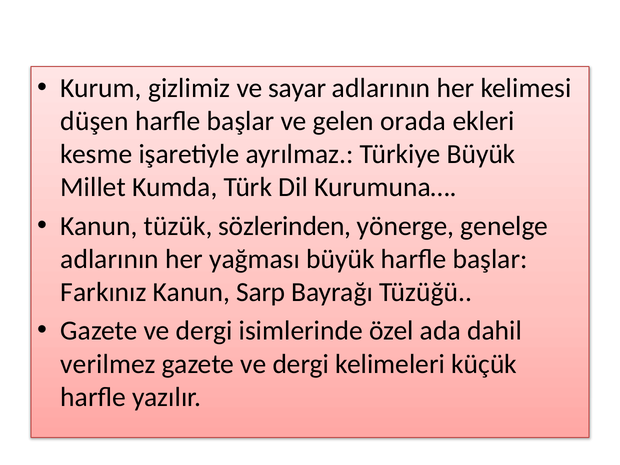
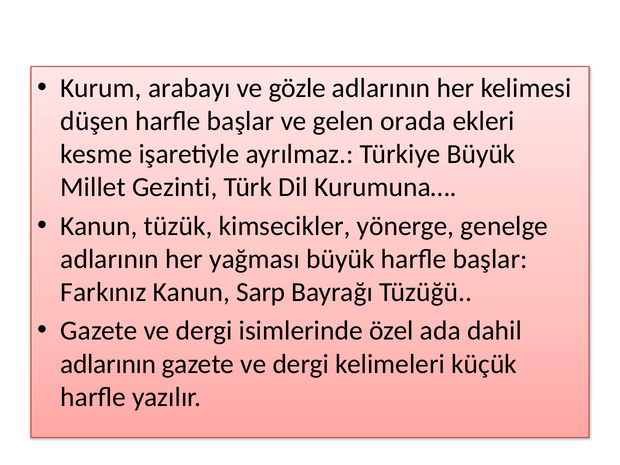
gizlimiz: gizlimiz -> arabayı
sayar: sayar -> gözle
Kumda: Kumda -> Gezinti
sözlerinden: sözlerinden -> kimsecikler
verilmez at (108, 364): verilmez -> adlarının
